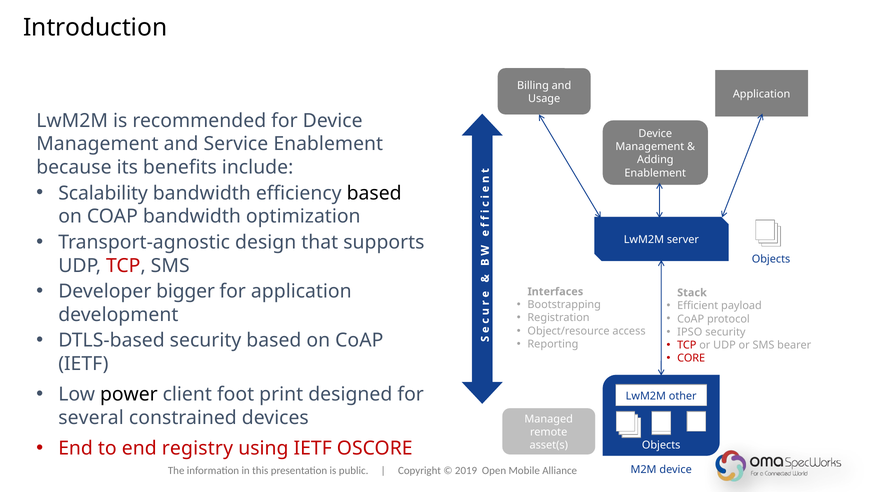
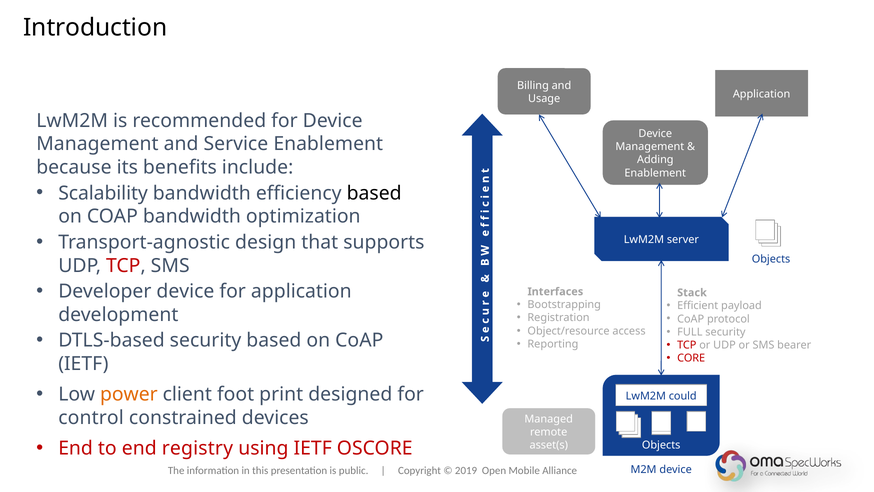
Developer bigger: bigger -> device
IPSO: IPSO -> FULL
power colour: black -> orange
other: other -> could
several: several -> control
